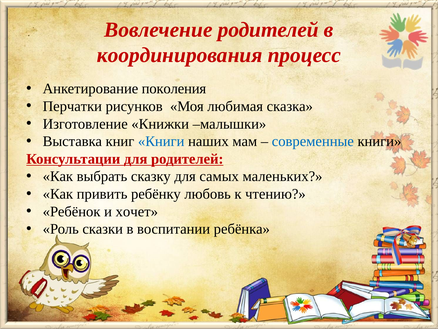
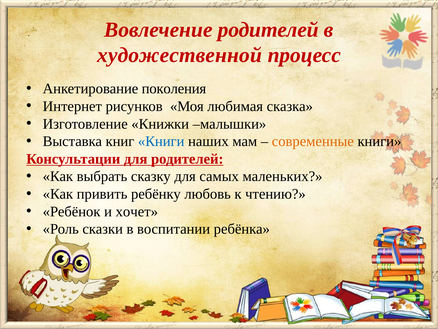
координирования: координирования -> художественной
Перчатки: Перчатки -> Интернет
современные colour: blue -> orange
